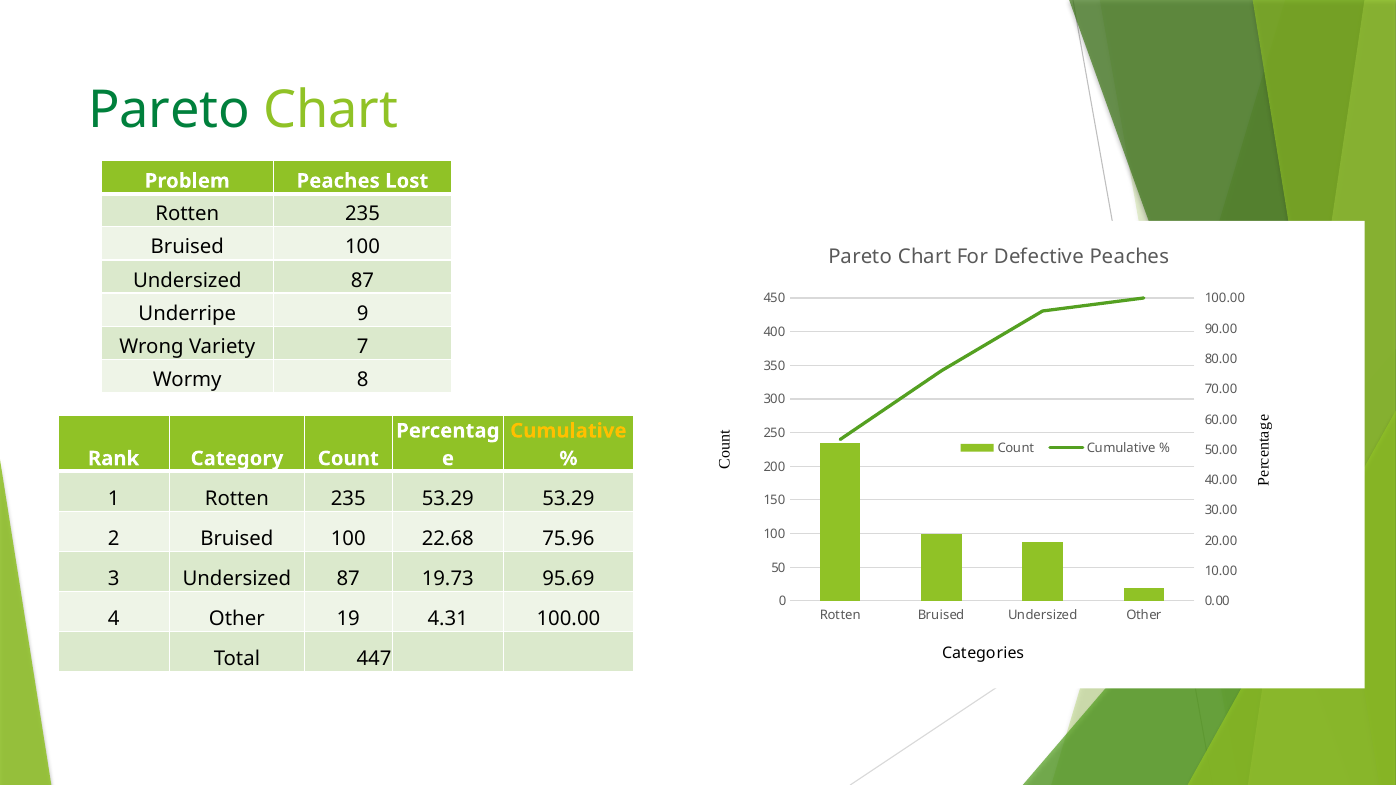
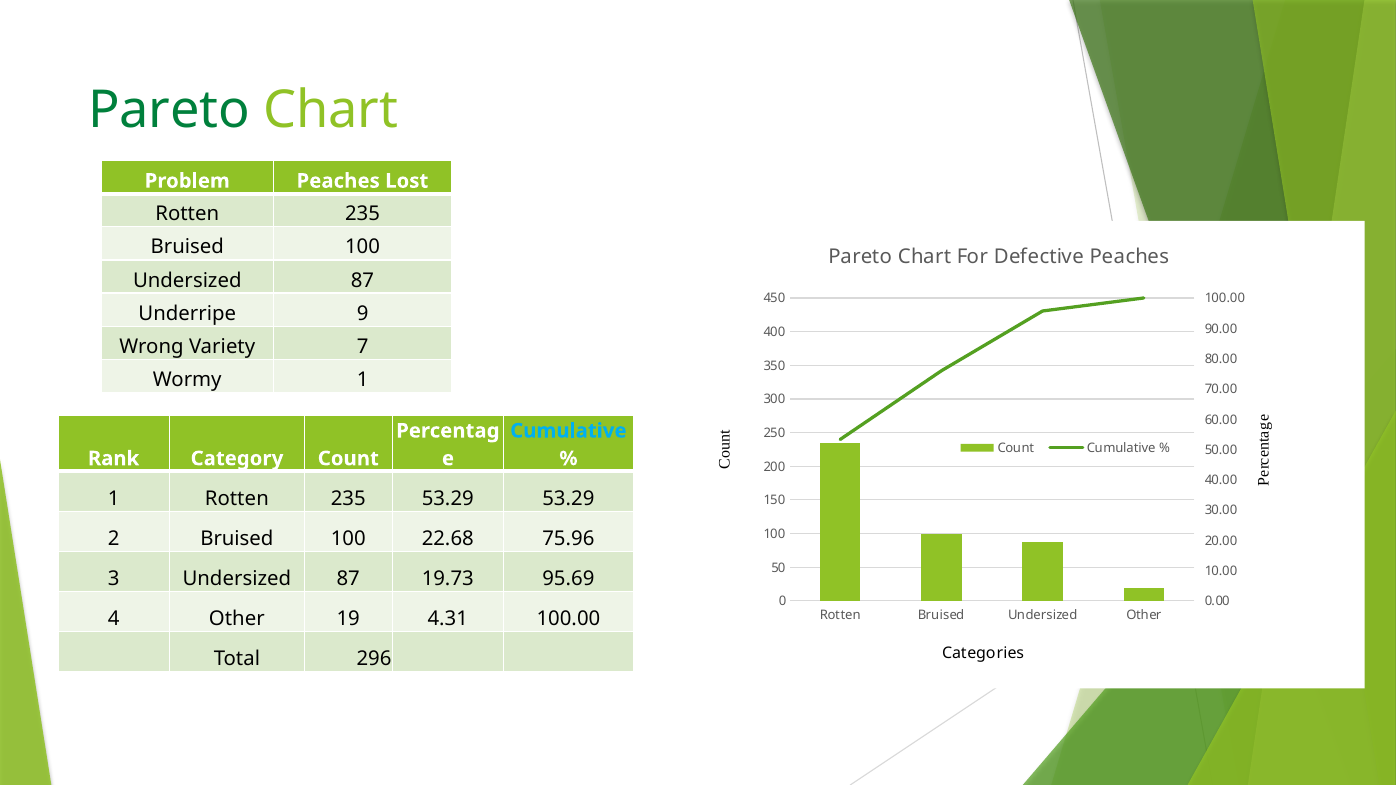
Wormy 8: 8 -> 1
Cumulative at (568, 431) colour: yellow -> light blue
447: 447 -> 296
